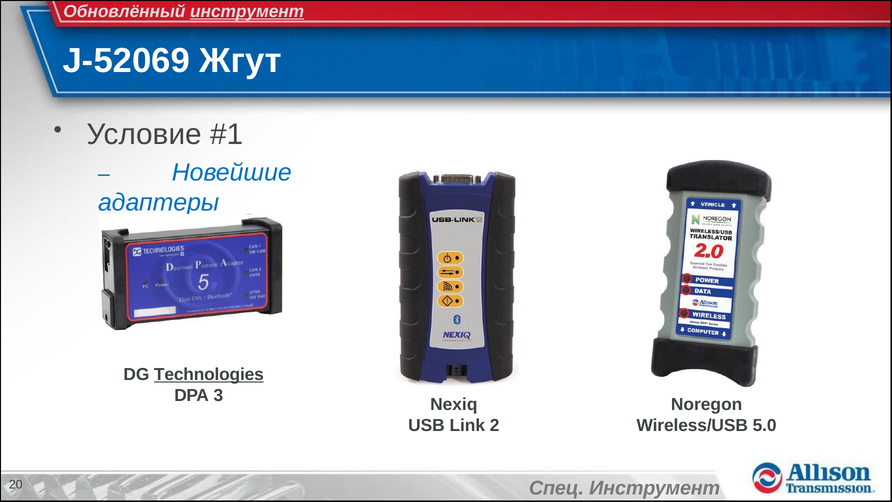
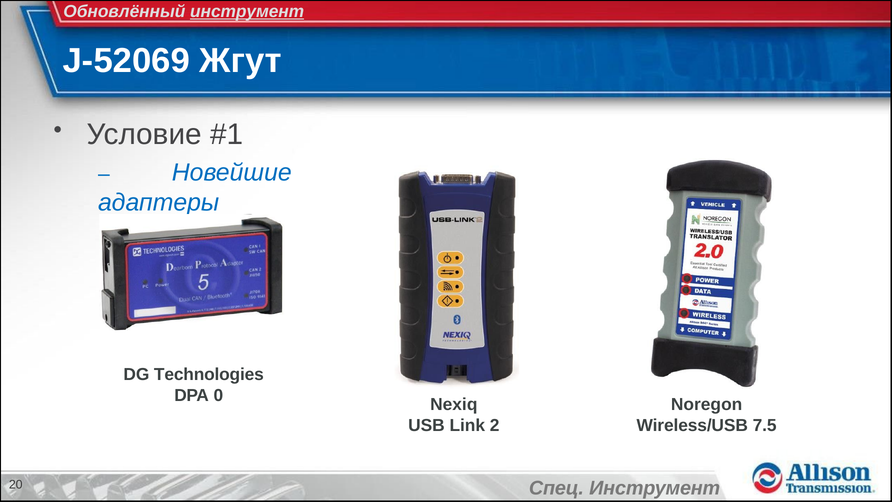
Technologies underline: present -> none
3: 3 -> 0
5.0: 5.0 -> 7.5
